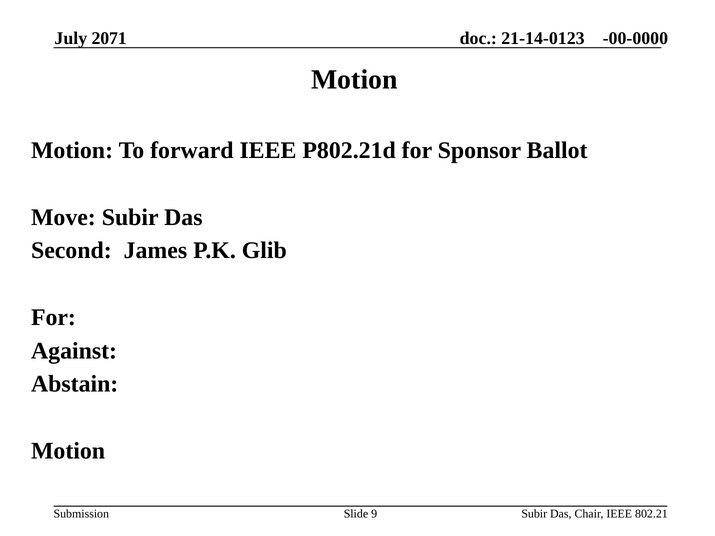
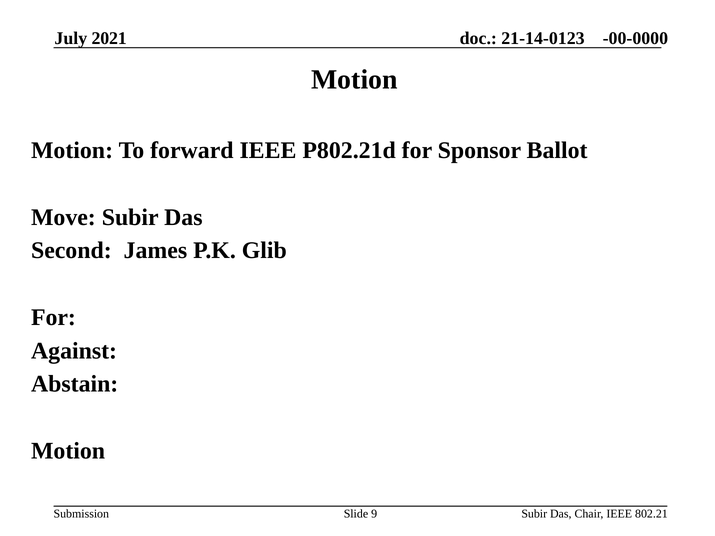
2071: 2071 -> 2021
